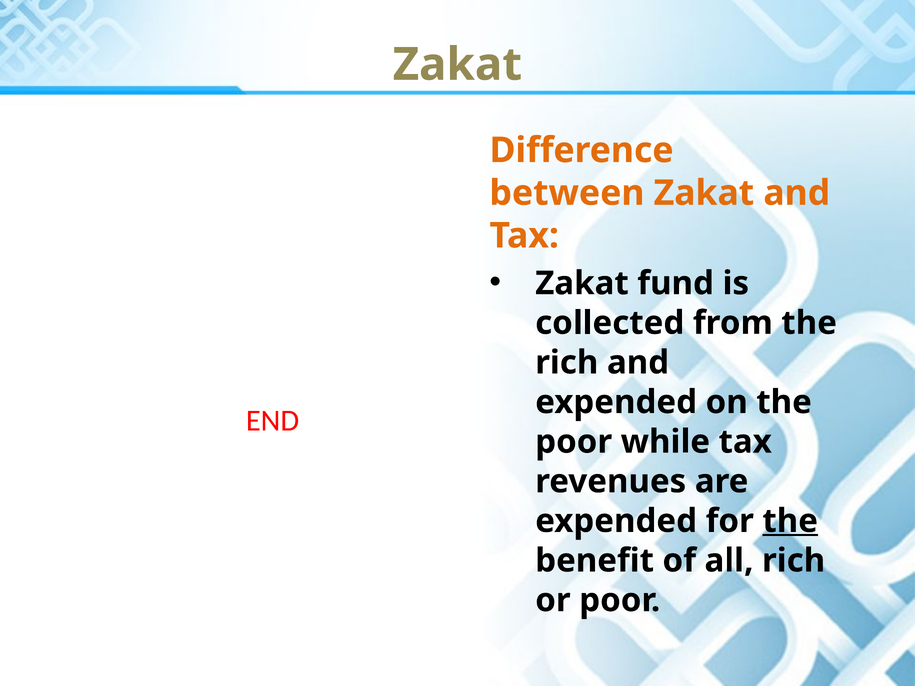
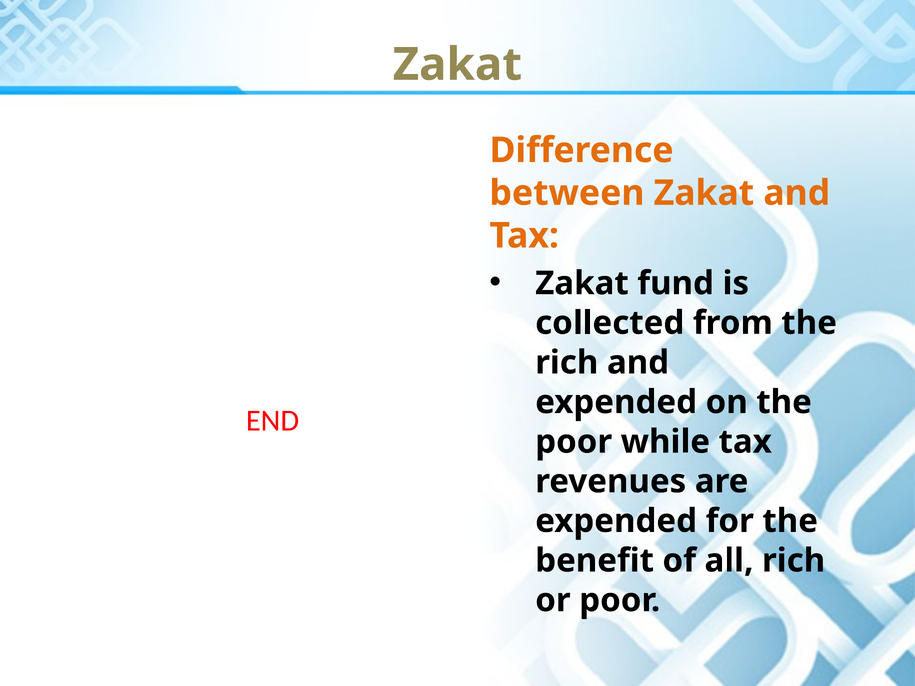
the at (790, 521) underline: present -> none
